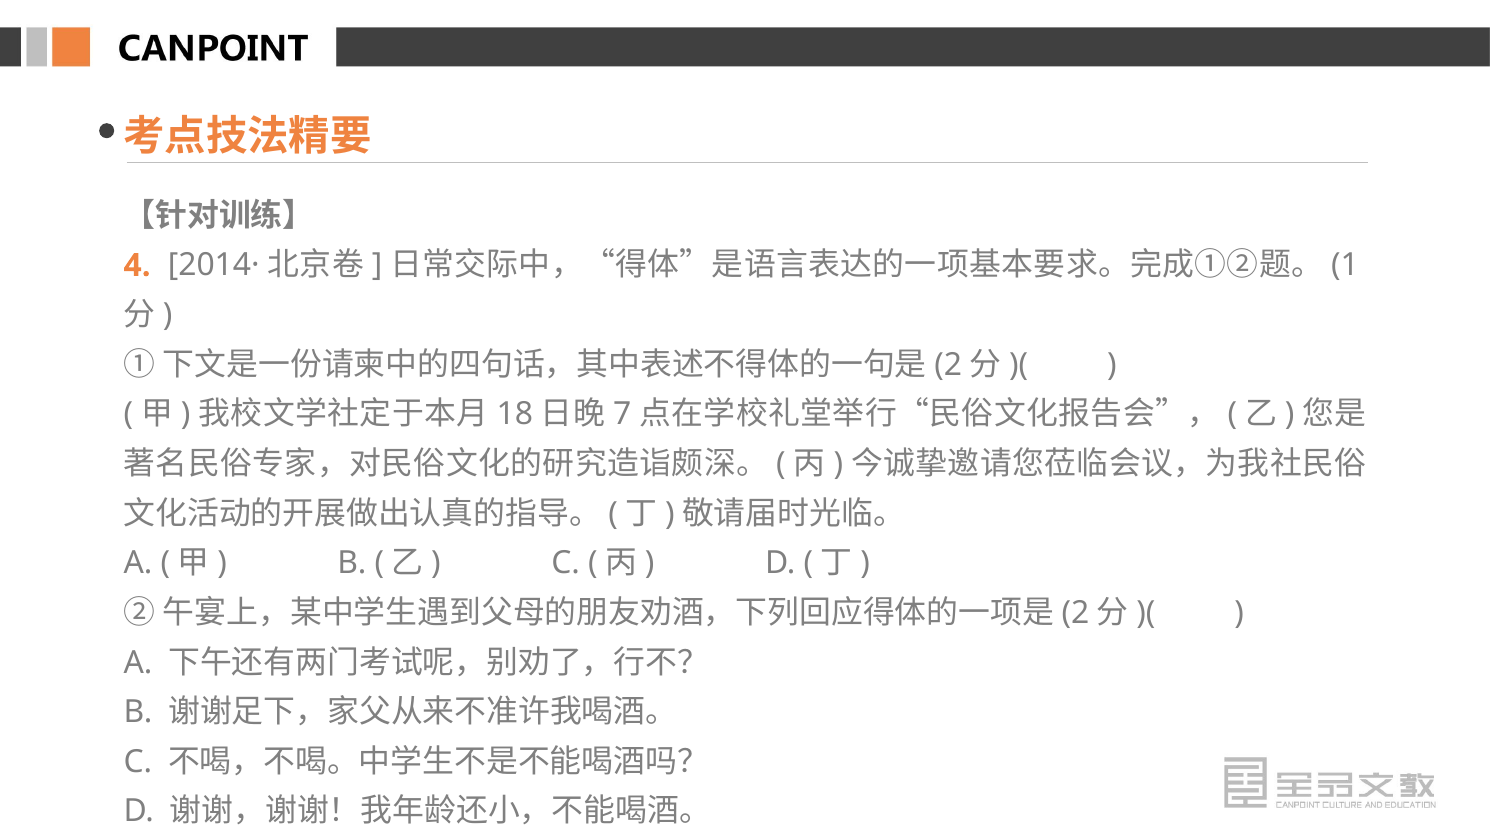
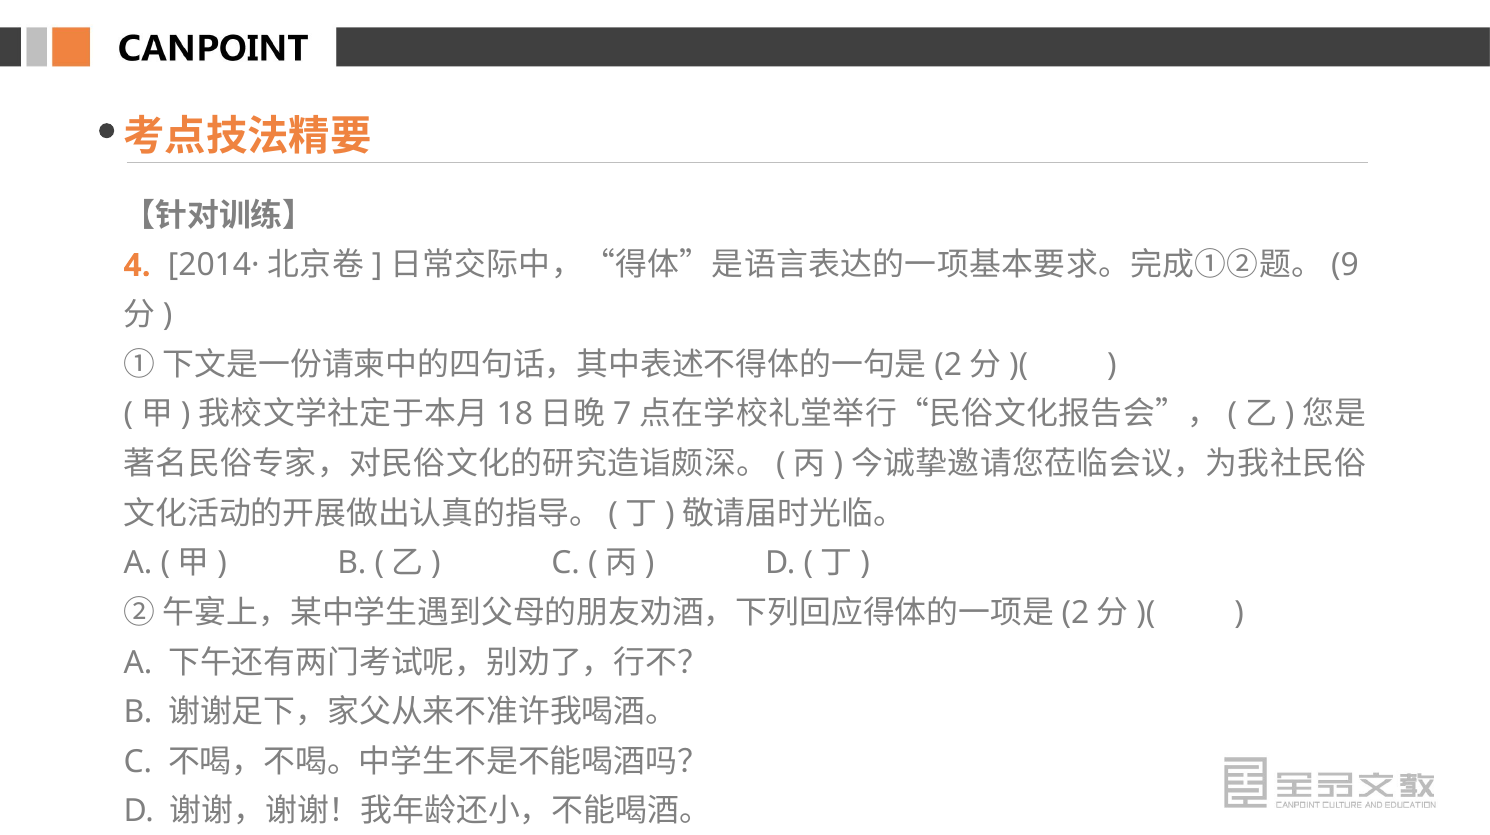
1: 1 -> 9
